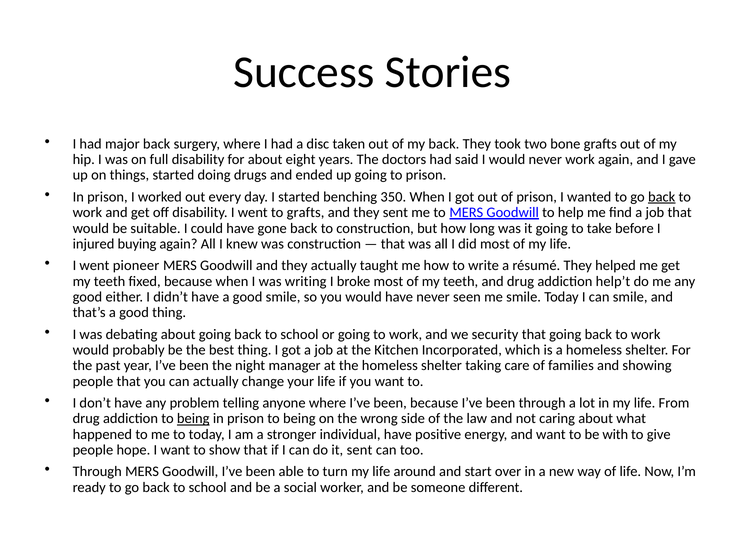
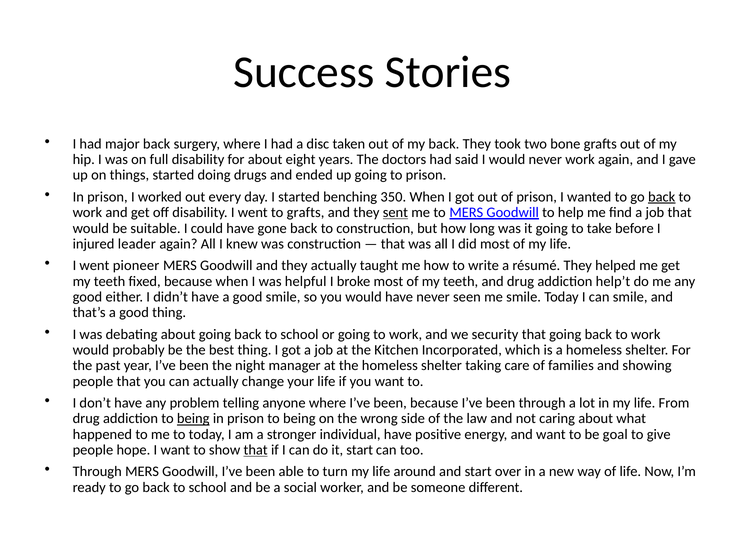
sent at (395, 212) underline: none -> present
buying: buying -> leader
writing: writing -> helpful
with: with -> goal
that at (256, 450) underline: none -> present
it sent: sent -> start
